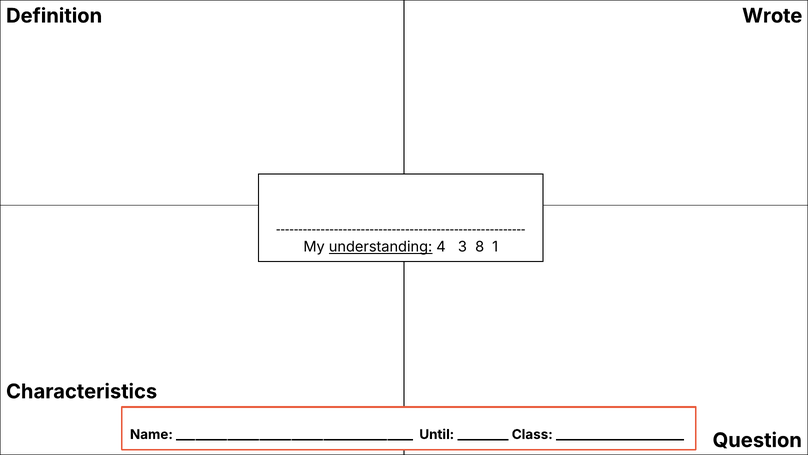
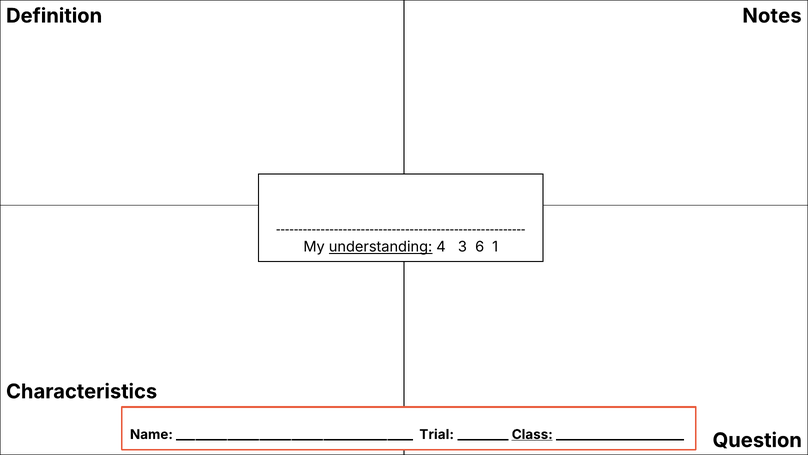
Wrote: Wrote -> Notes
8: 8 -> 6
Until: Until -> Trial
Class underline: none -> present
